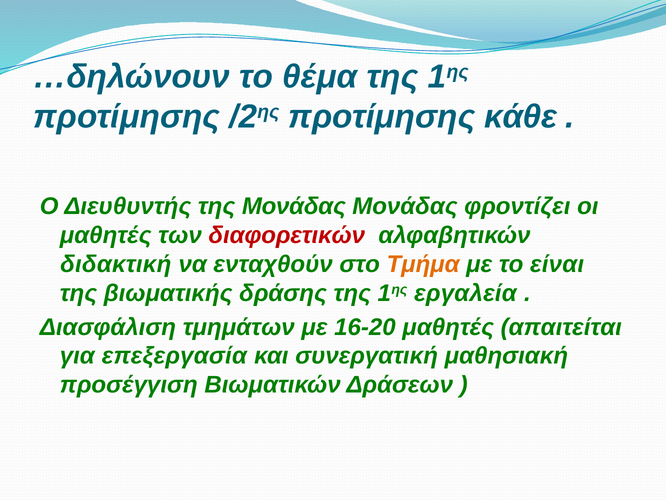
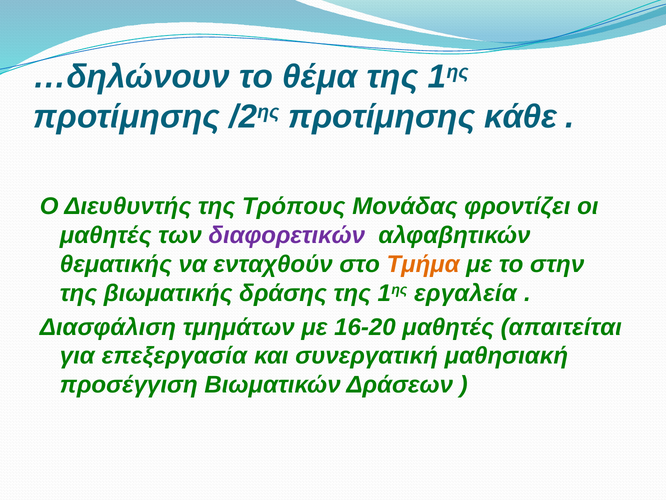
της Μονάδας: Μονάδας -> Τρόπους
διαφορετικών colour: red -> purple
διδακτική: διδακτική -> θεματικής
είναι: είναι -> στην
